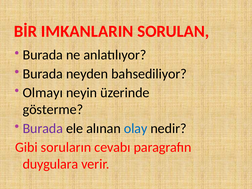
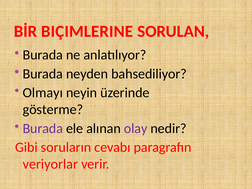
IMKANLARIN: IMKANLARIN -> BIÇIMLERINE
olay colour: blue -> purple
duygulara: duygulara -> veriyorlar
